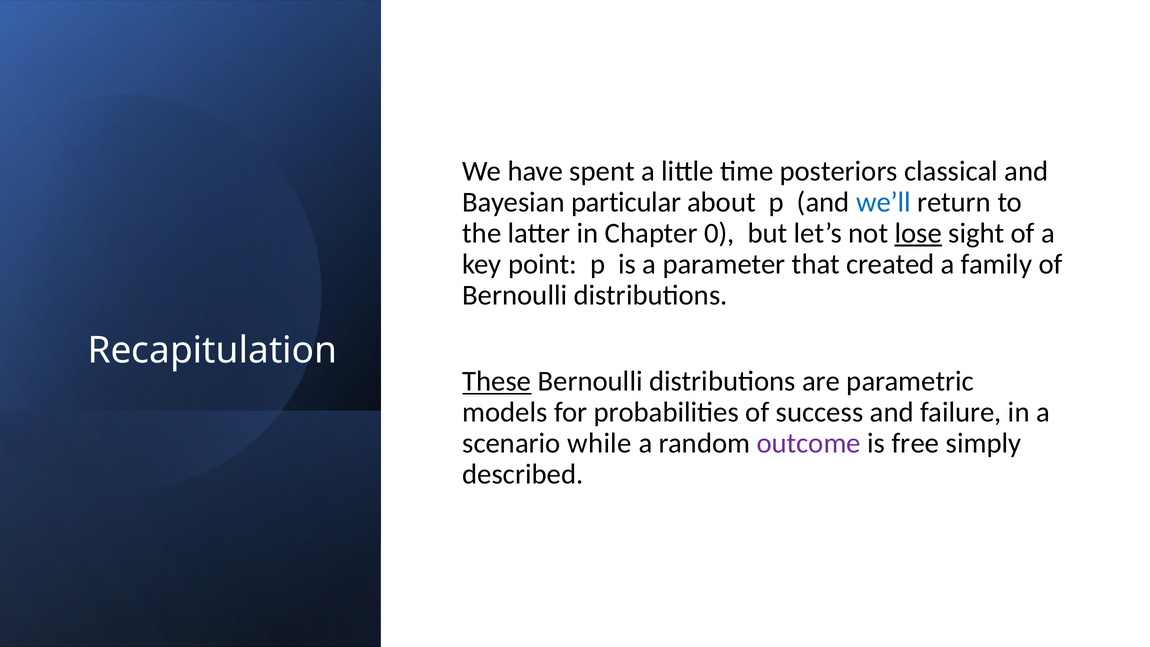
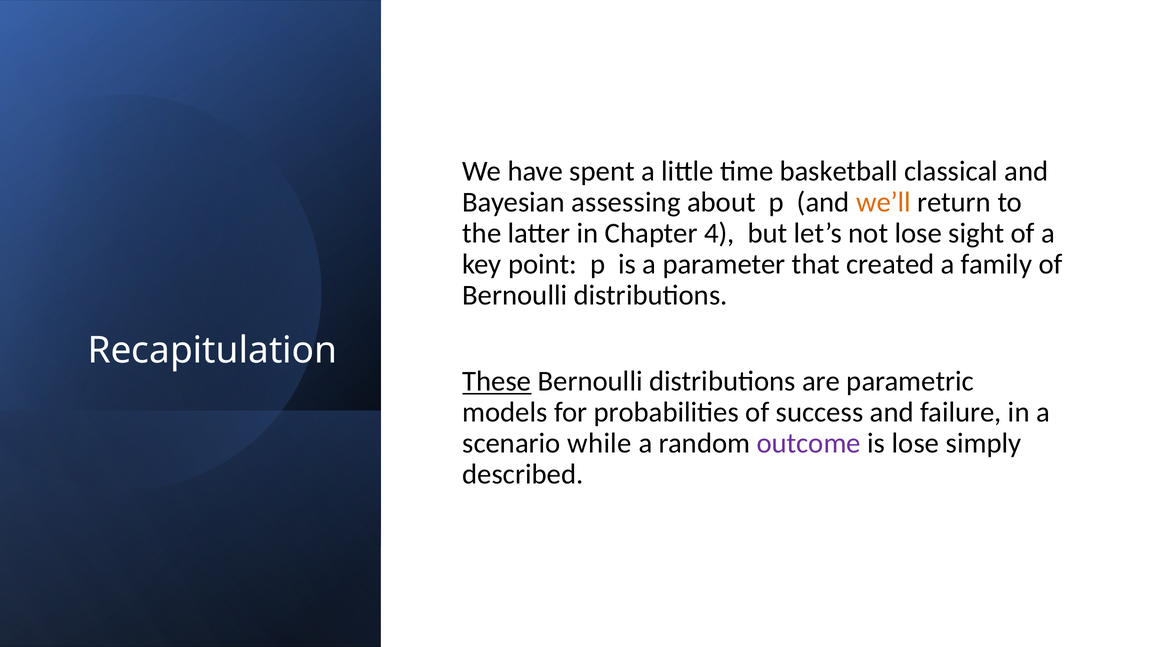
posteriors: posteriors -> basketball
particular: particular -> assessing
we’ll colour: blue -> orange
0: 0 -> 4
lose at (918, 233) underline: present -> none
is free: free -> lose
